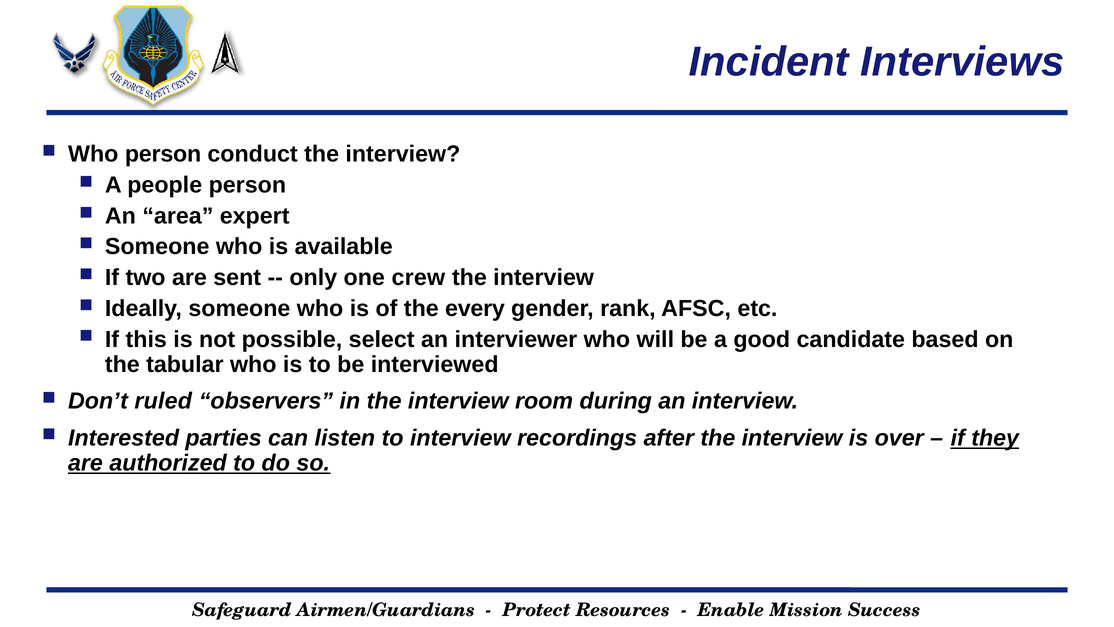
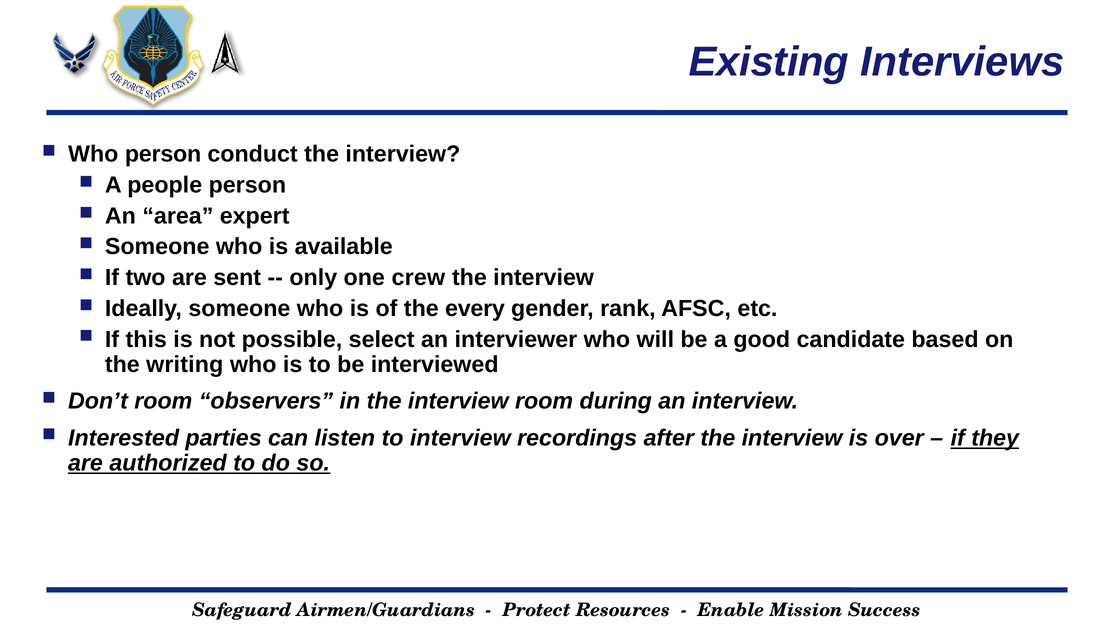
Incident: Incident -> Existing
tabular: tabular -> writing
Don’t ruled: ruled -> room
